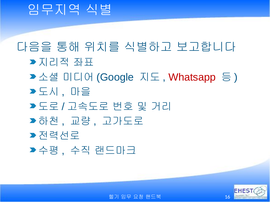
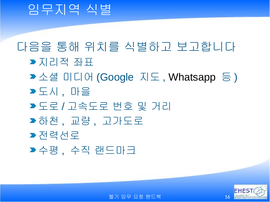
Whatsapp colour: red -> black
